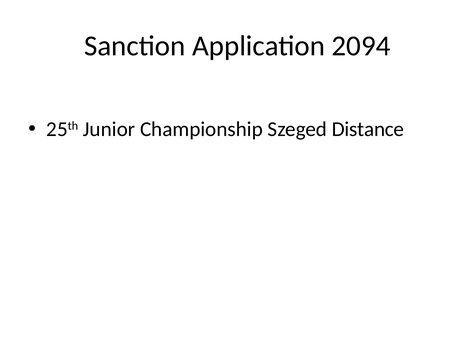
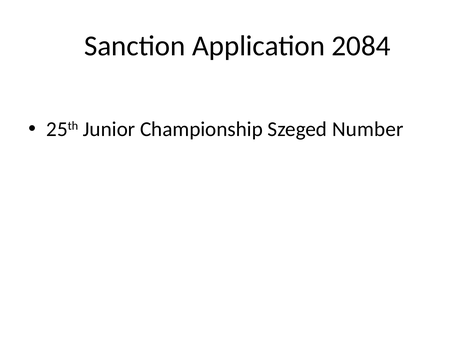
2094: 2094 -> 2084
Distance: Distance -> Number
